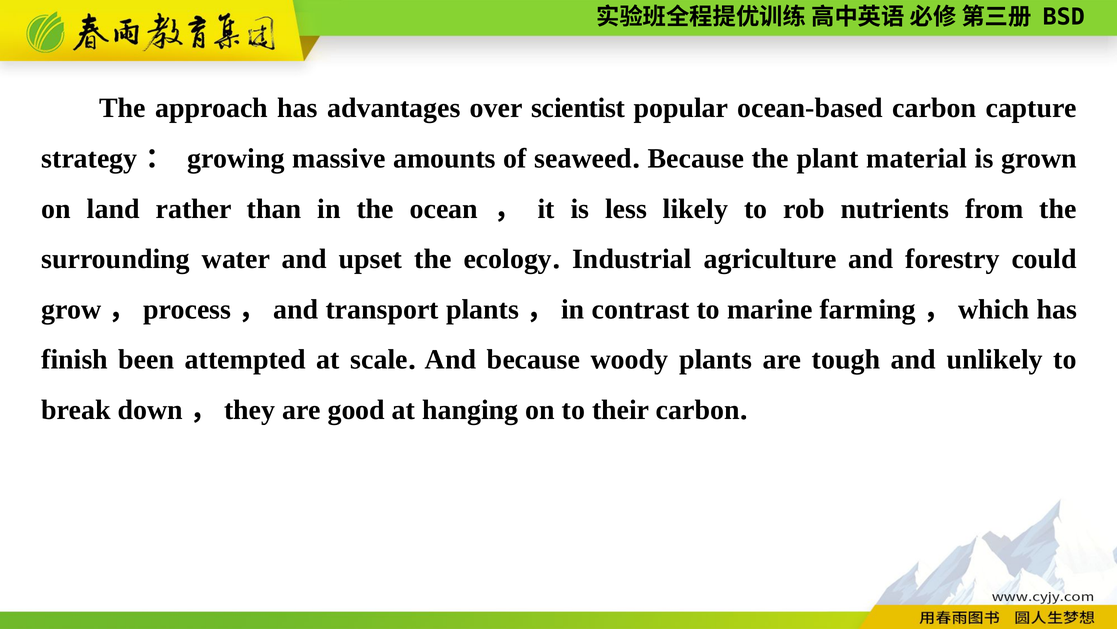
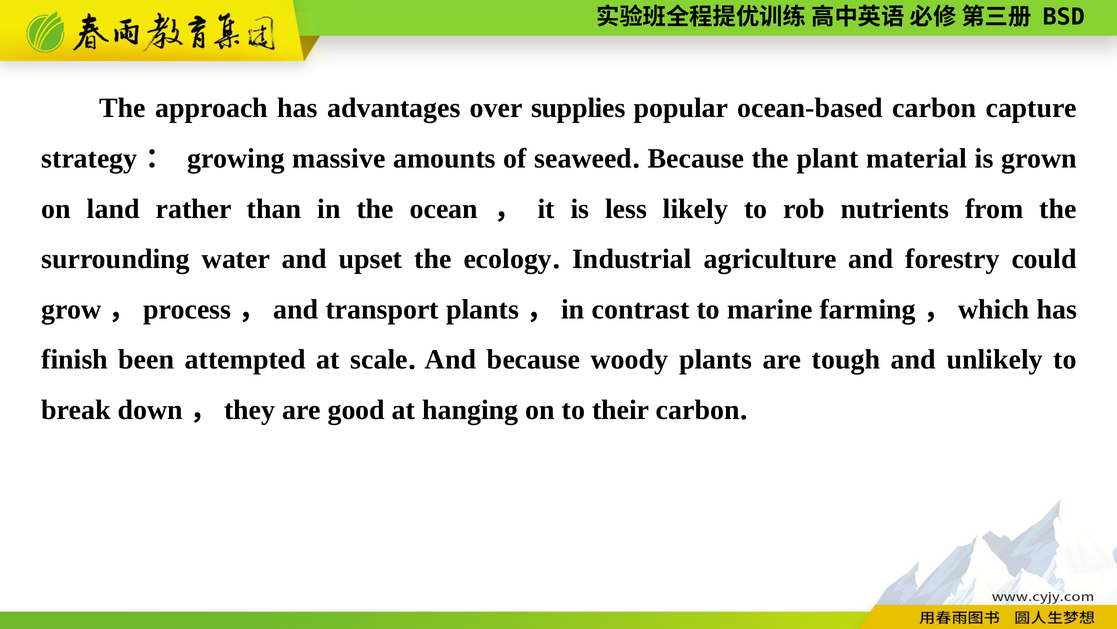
scientist: scientist -> supplies
